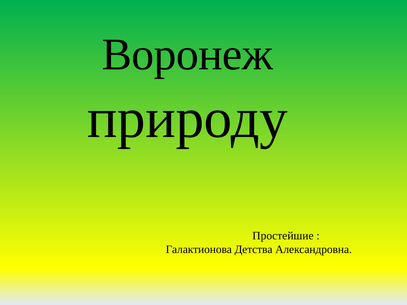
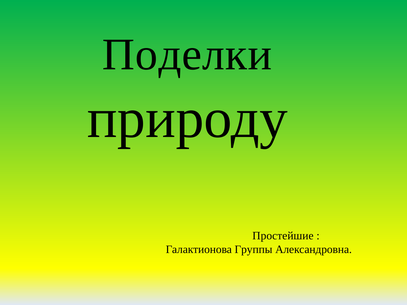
Воронеж: Воронеж -> Поделки
Детства: Детства -> Группы
